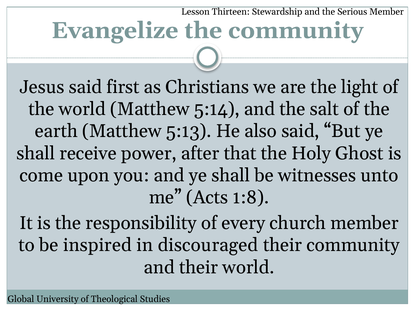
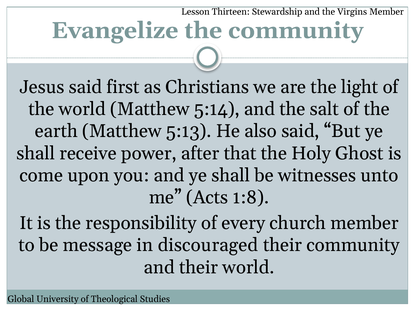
Serious: Serious -> Virgins
inspired: inspired -> message
